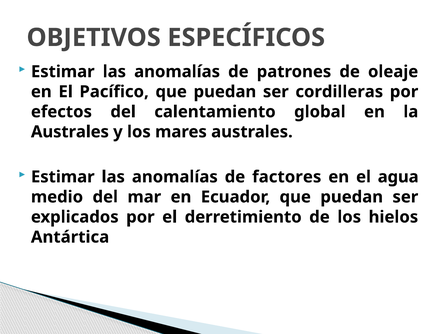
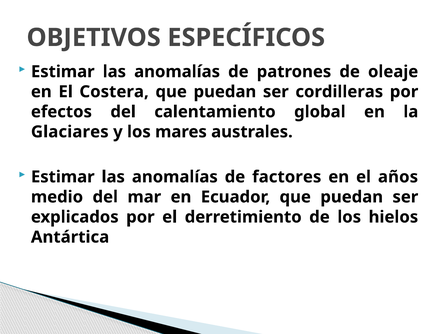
Pacífico: Pacífico -> Costera
Australes at (70, 132): Australes -> Glaciares
agua: agua -> años
